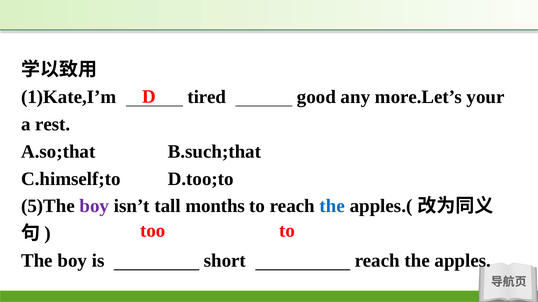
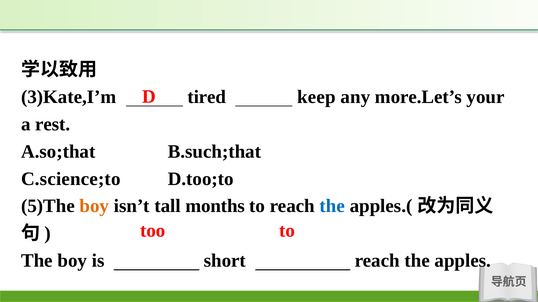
1)Kate,I’m: 1)Kate,I’m -> 3)Kate,I’m
good: good -> keep
C.himself;to: C.himself;to -> C.science;to
boy at (94, 206) colour: purple -> orange
